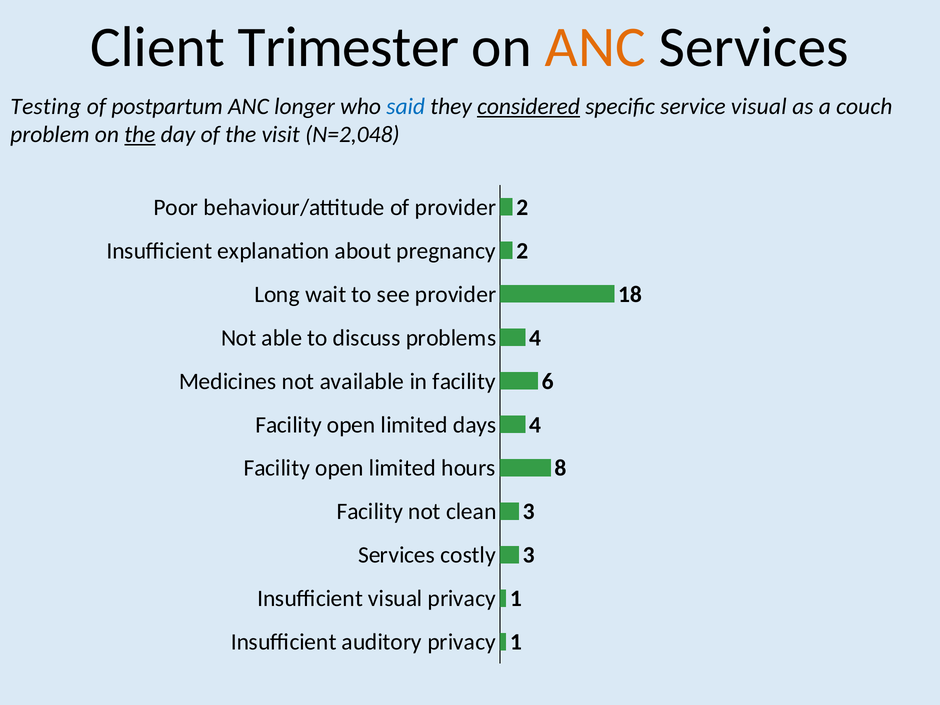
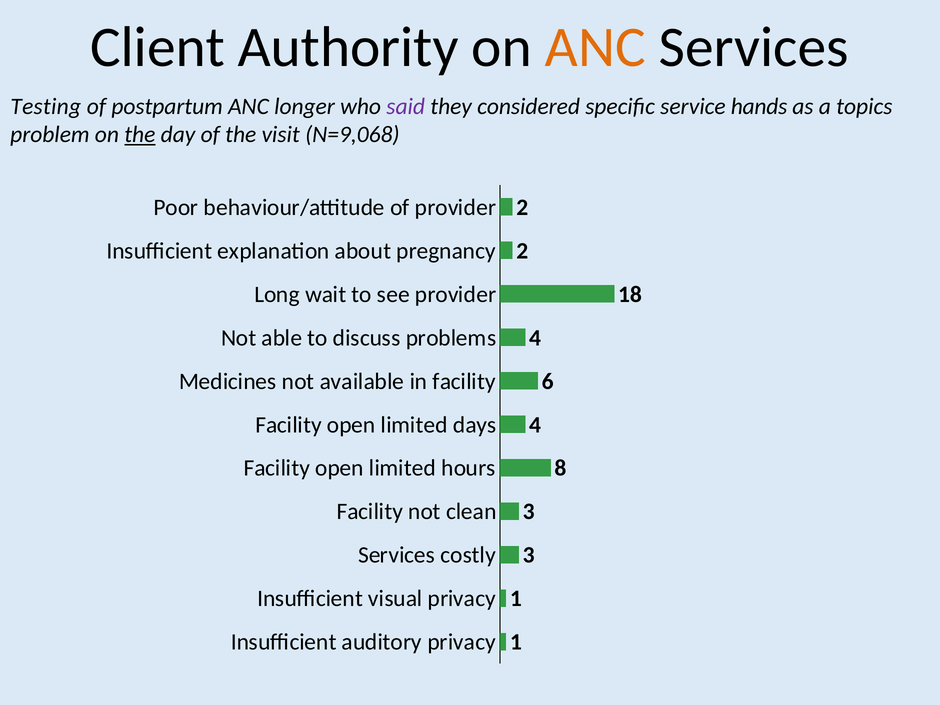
Trimester: Trimester -> Authority
said colour: blue -> purple
considered underline: present -> none
service visual: visual -> hands
couch: couch -> topics
N=2,048: N=2,048 -> N=9,068
